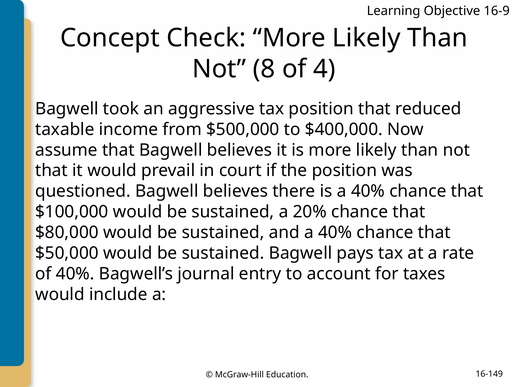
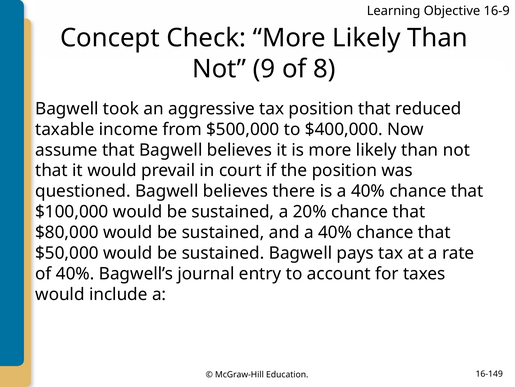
8: 8 -> 9
4: 4 -> 8
